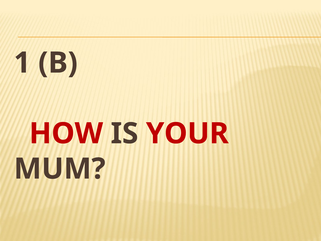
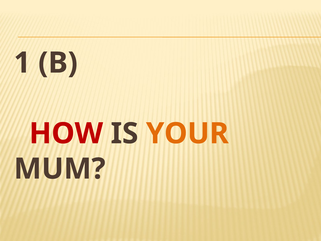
YOUR colour: red -> orange
